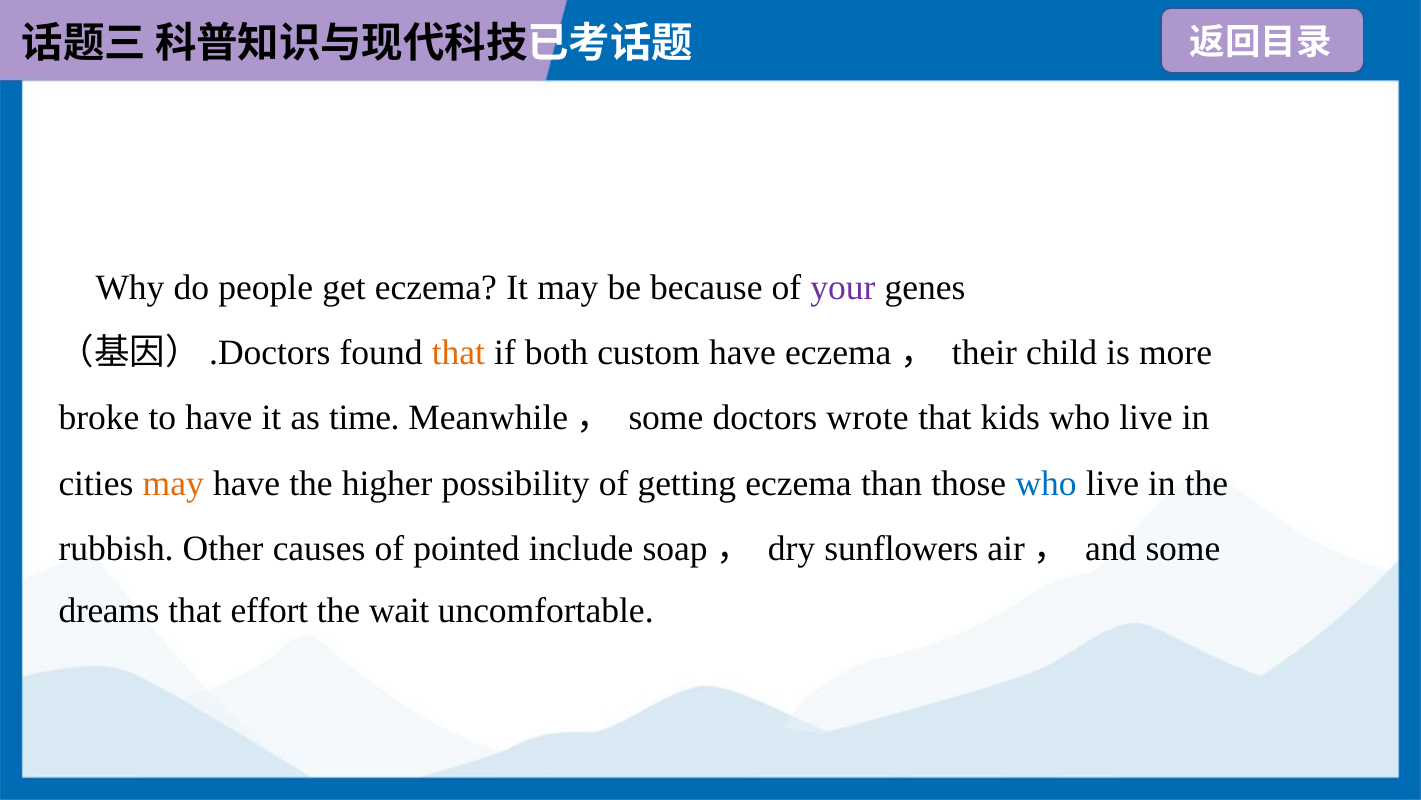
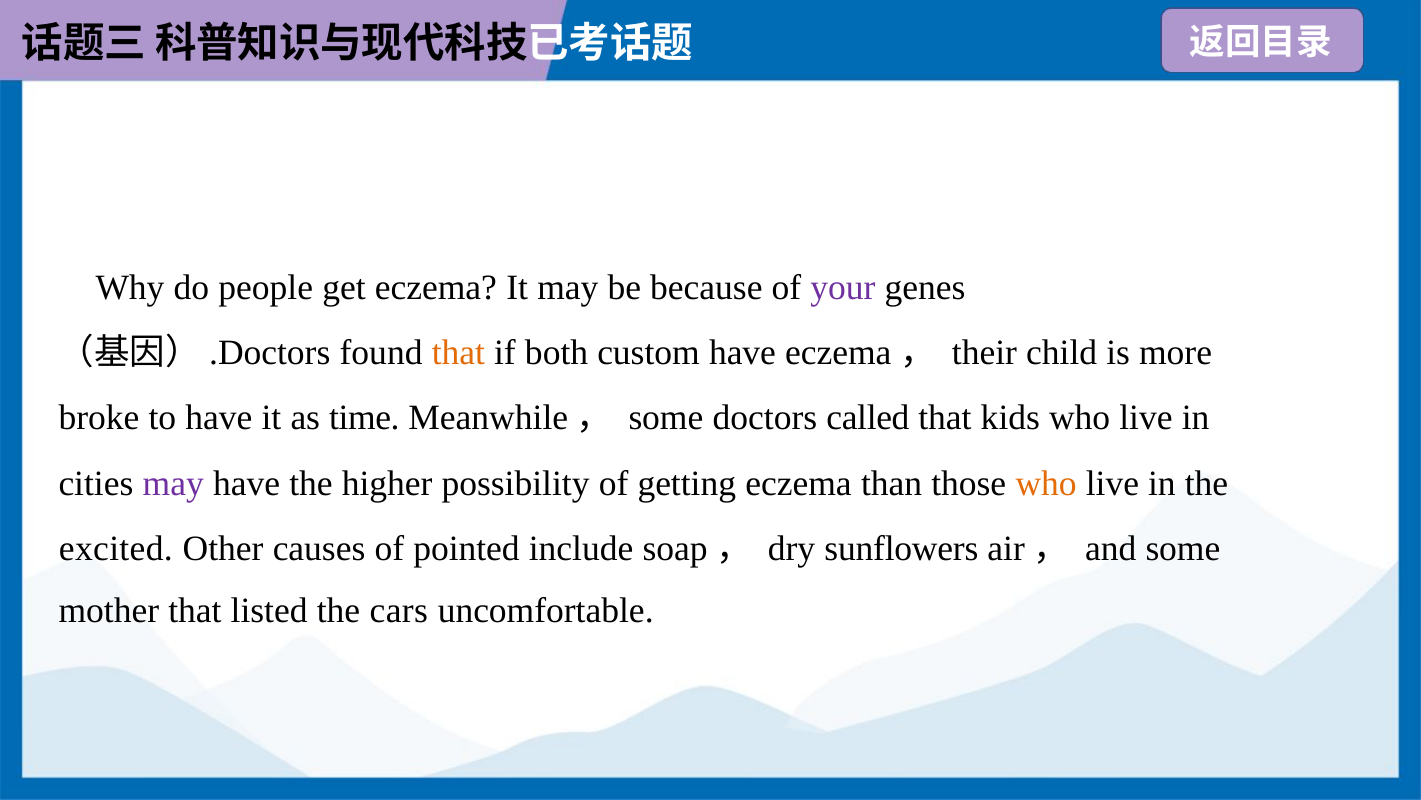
wrote: wrote -> called
may at (173, 483) colour: orange -> purple
who at (1046, 483) colour: blue -> orange
rubbish: rubbish -> excited
dreams: dreams -> mother
effort: effort -> listed
wait: wait -> cars
